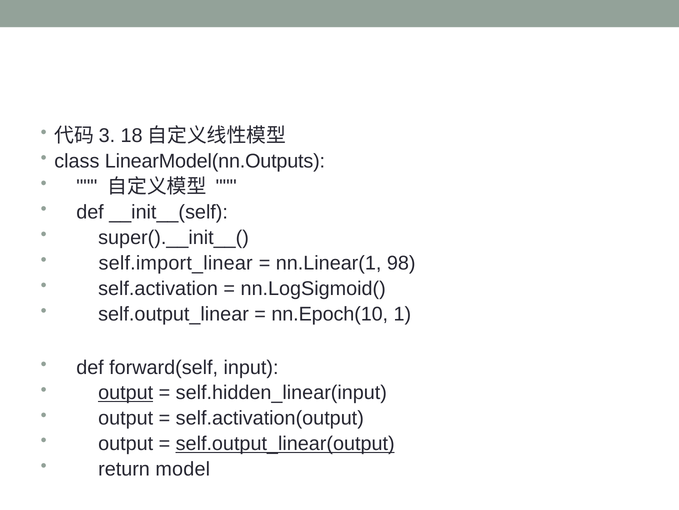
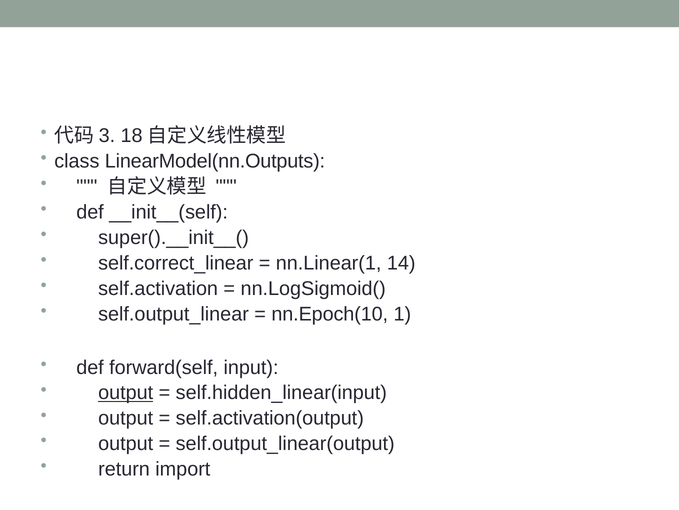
self.import_linear: self.import_linear -> self.correct_linear
98: 98 -> 14
self.output_linear(output underline: present -> none
model: model -> import
